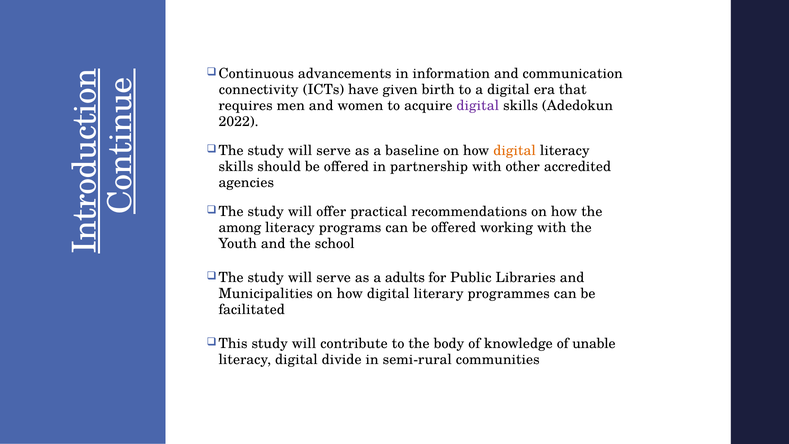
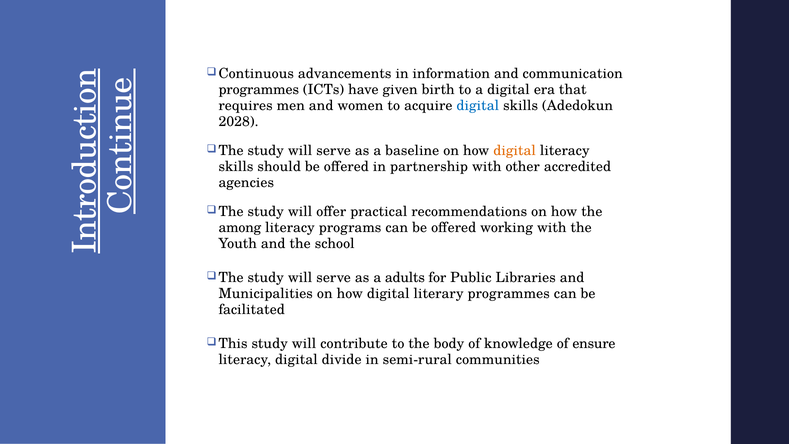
connectivity at (259, 90): connectivity -> programmes
digital at (478, 105) colour: purple -> blue
2022: 2022 -> 2028
unable: unable -> ensure
